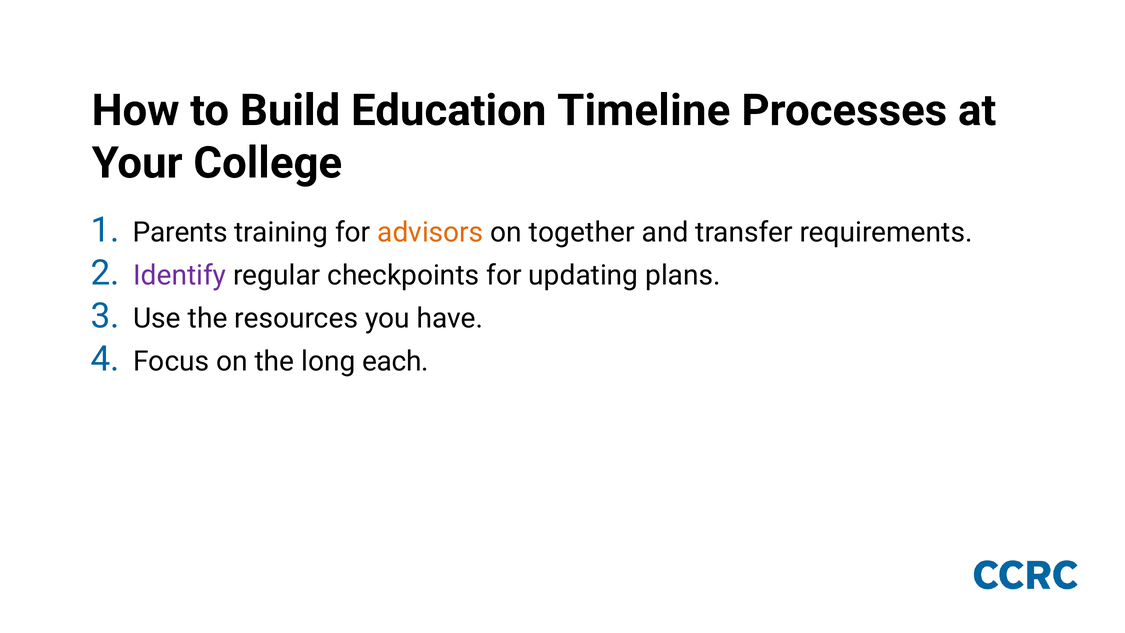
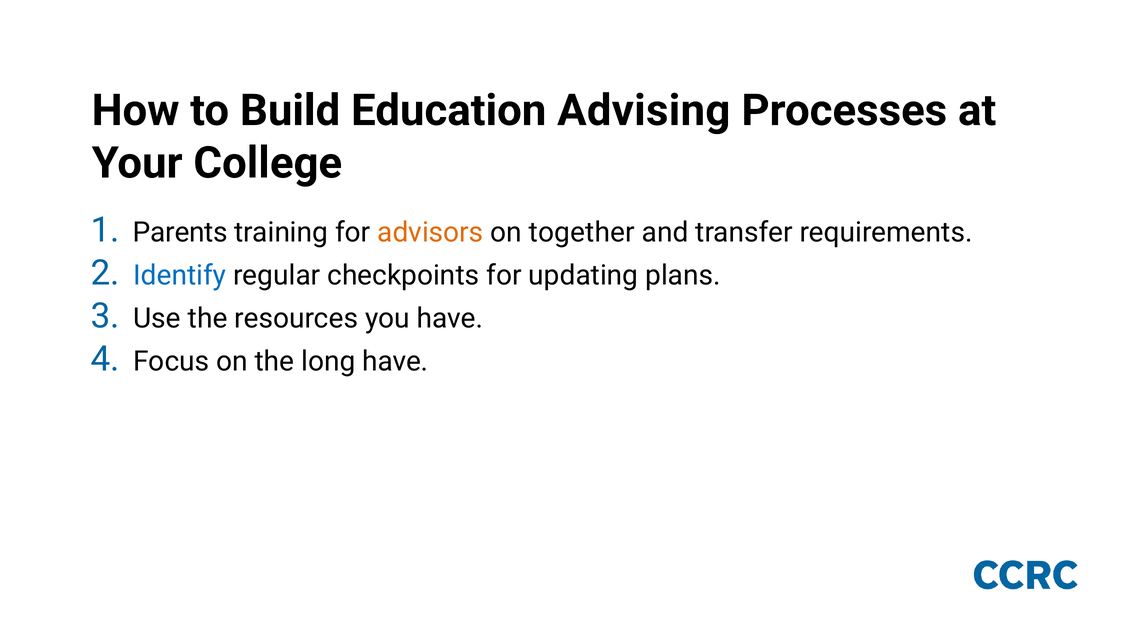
Timeline: Timeline -> Advising
Identify colour: purple -> blue
long each: each -> have
